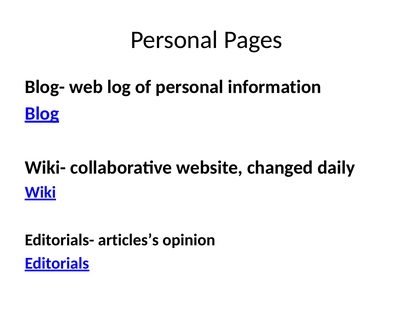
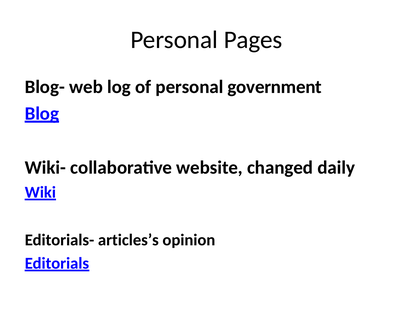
information: information -> government
